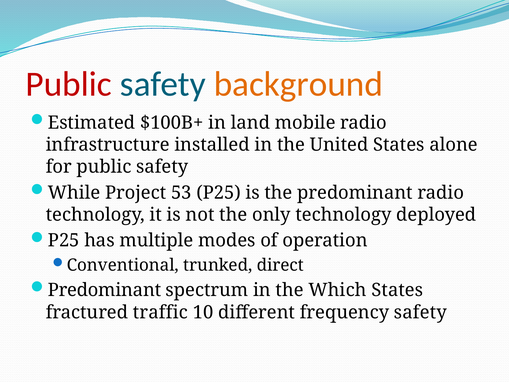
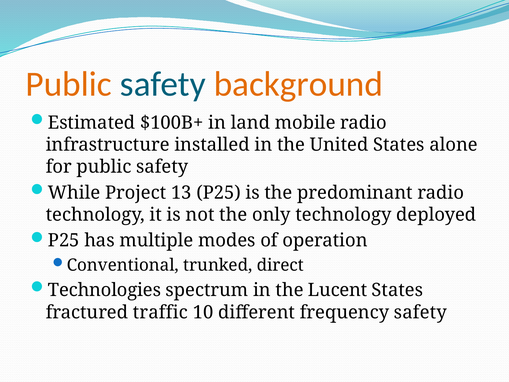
Public at (69, 84) colour: red -> orange
53: 53 -> 13
Predominant at (104, 290): Predominant -> Technologies
Which: Which -> Lucent
